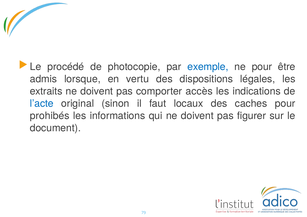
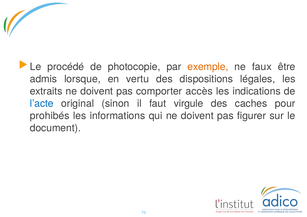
exemple colour: blue -> orange
ne pour: pour -> faux
locaux: locaux -> virgule
